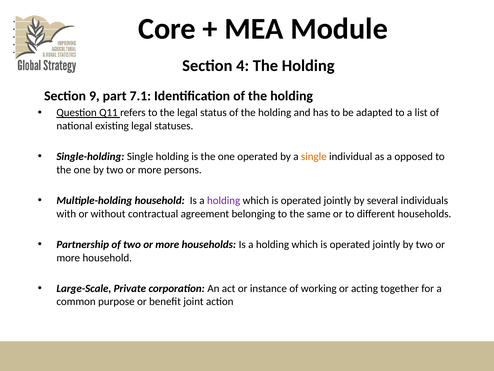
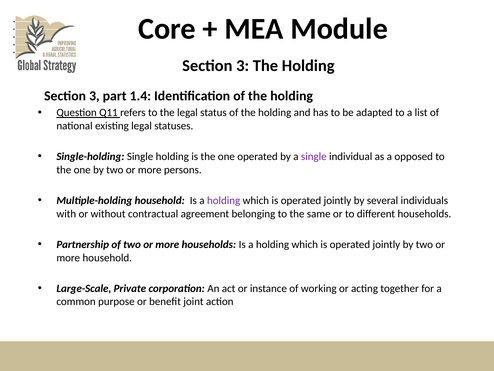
4 at (243, 66): 4 -> 3
9 at (94, 96): 9 -> 3
7.1: 7.1 -> 1.4
single at (314, 156) colour: orange -> purple
